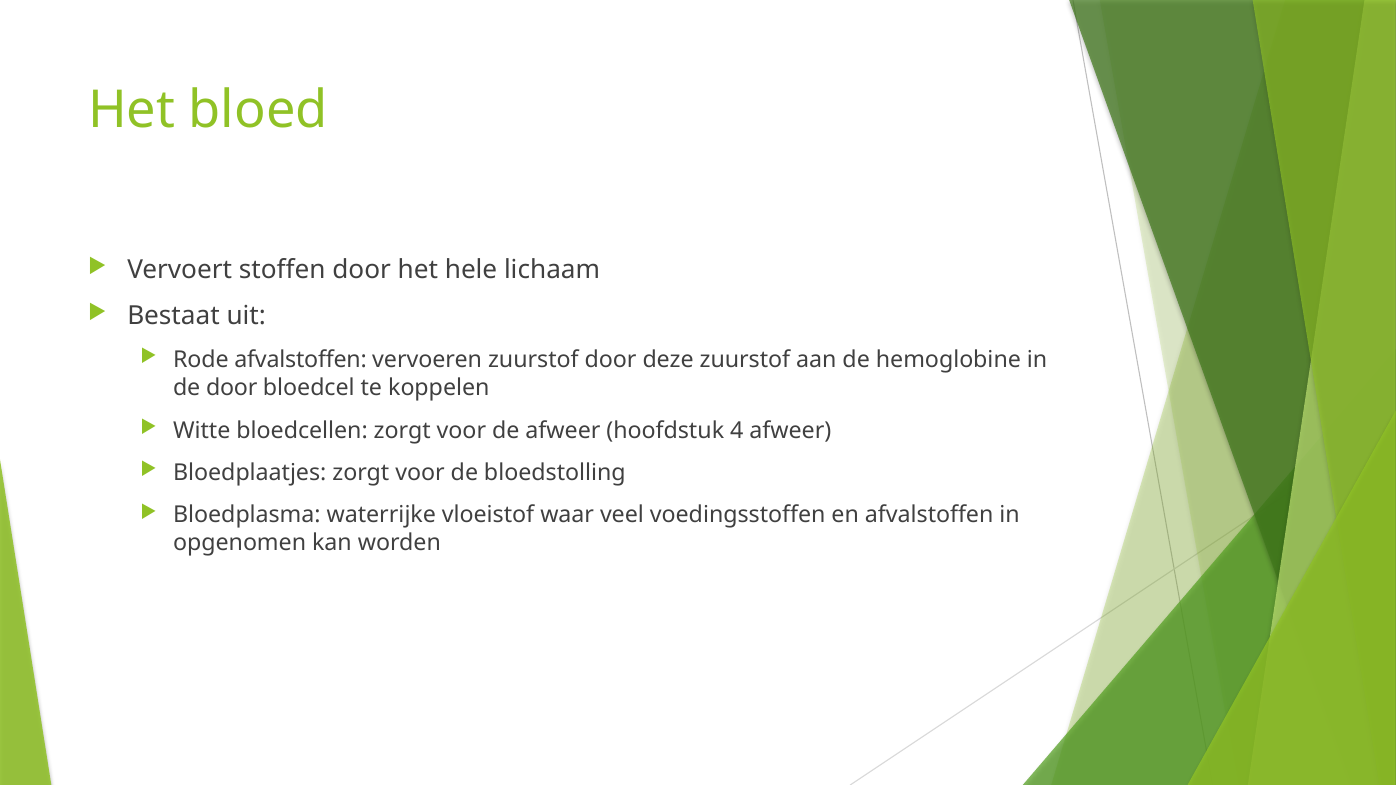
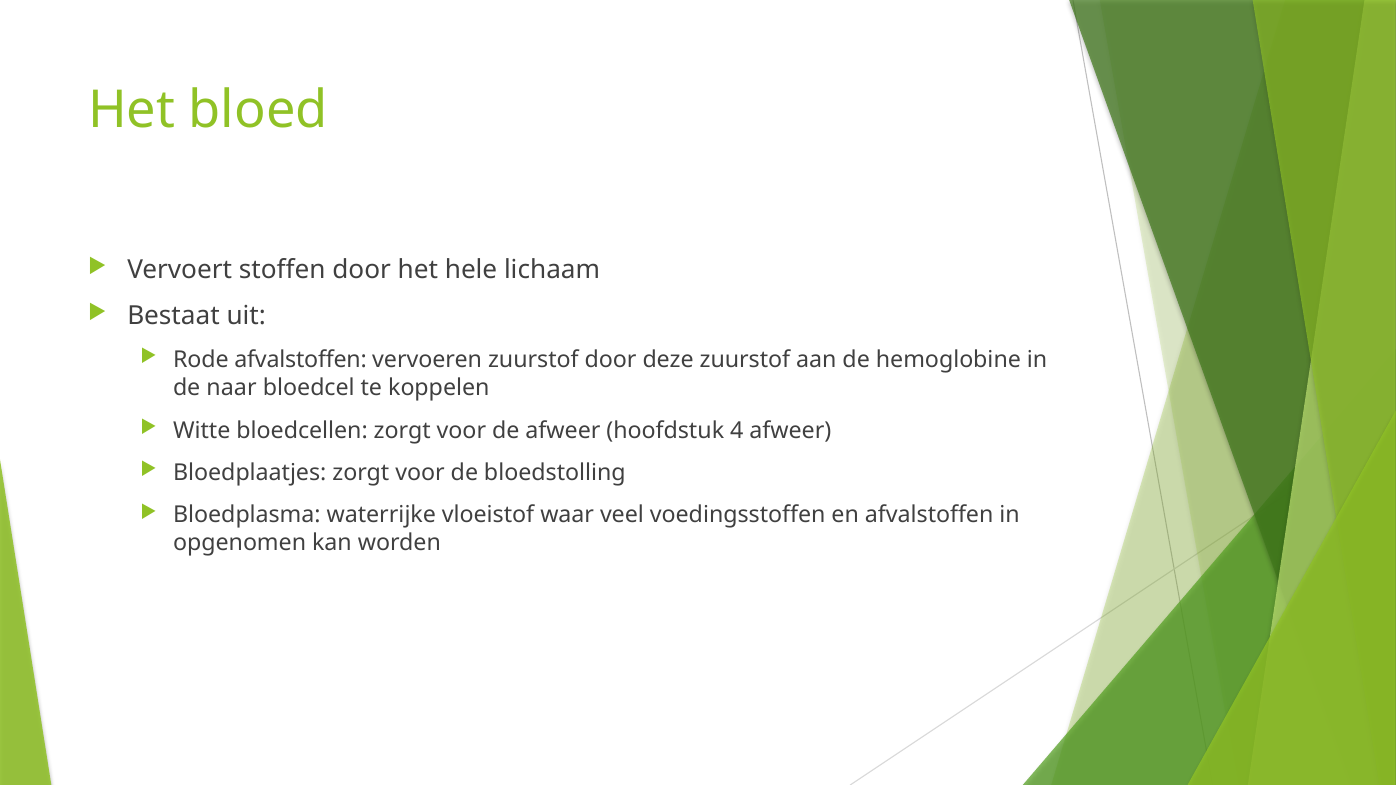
de door: door -> naar
